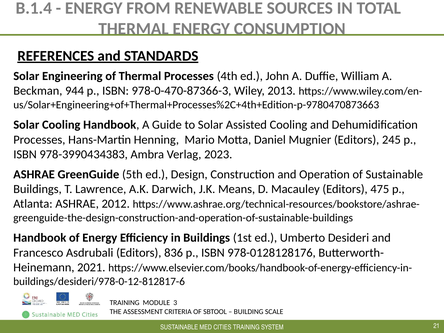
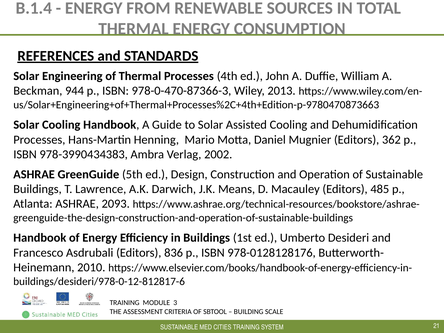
245: 245 -> 362
2023: 2023 -> 2002
475: 475 -> 485
2012: 2012 -> 2093
2021: 2021 -> 2010
